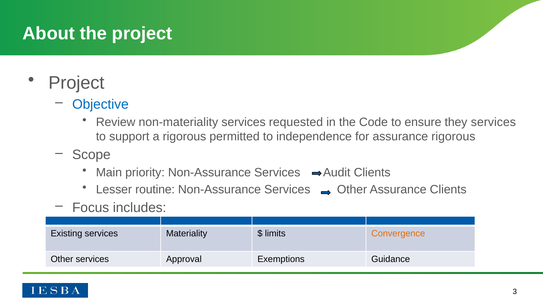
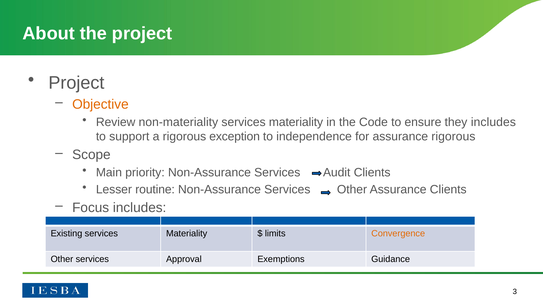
Objective colour: blue -> orange
requested at (296, 122): requested -> materiality
they services: services -> includes
permitted: permitted -> exception
